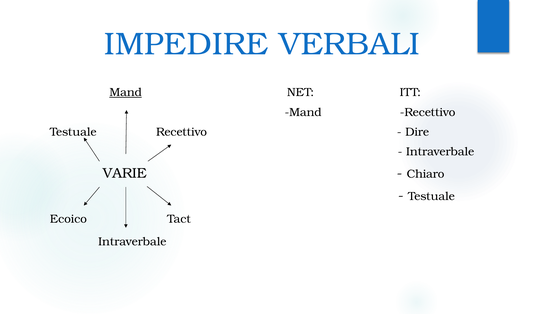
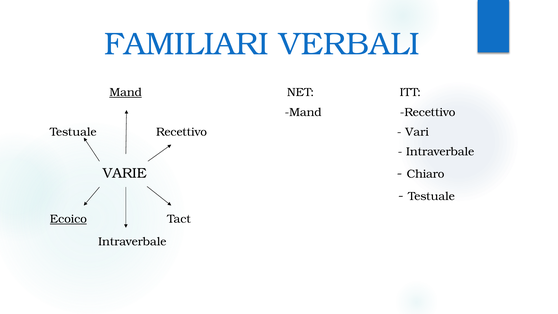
IMPEDIRE: IMPEDIRE -> FAMILIARI
Dire: Dire -> Vari
Ecoico underline: none -> present
